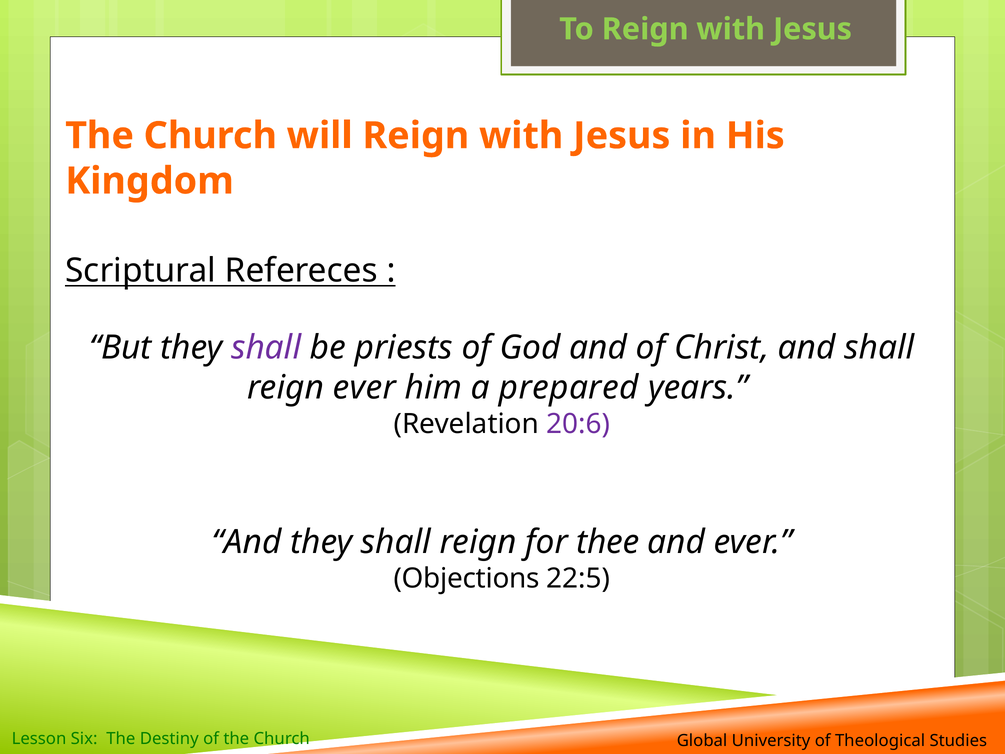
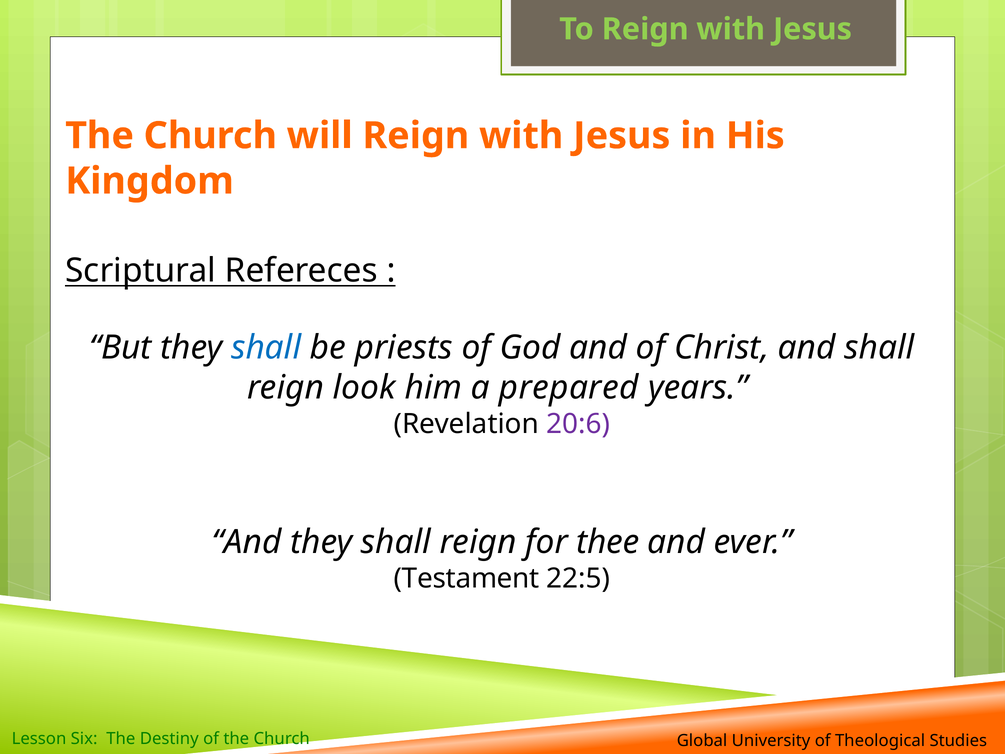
shall at (266, 347) colour: purple -> blue
reign ever: ever -> look
Objections: Objections -> Testament
